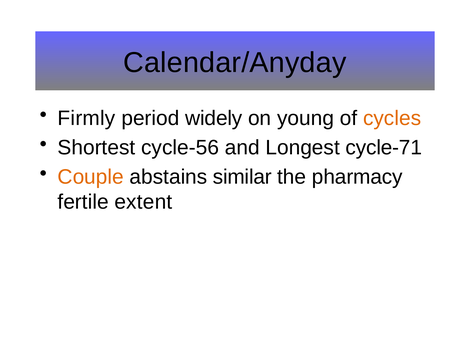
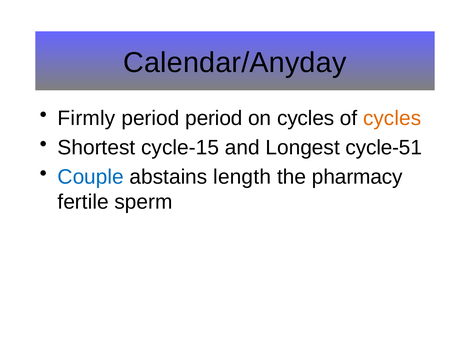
period widely: widely -> period
on young: young -> cycles
cycle-56: cycle-56 -> cycle-15
cycle-71: cycle-71 -> cycle-51
Couple colour: orange -> blue
similar: similar -> length
extent: extent -> sperm
